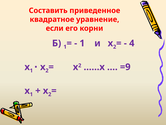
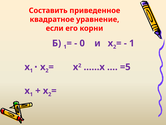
1 at (82, 43): 1 -> 0
4 at (132, 43): 4 -> 1
=9: =9 -> =5
